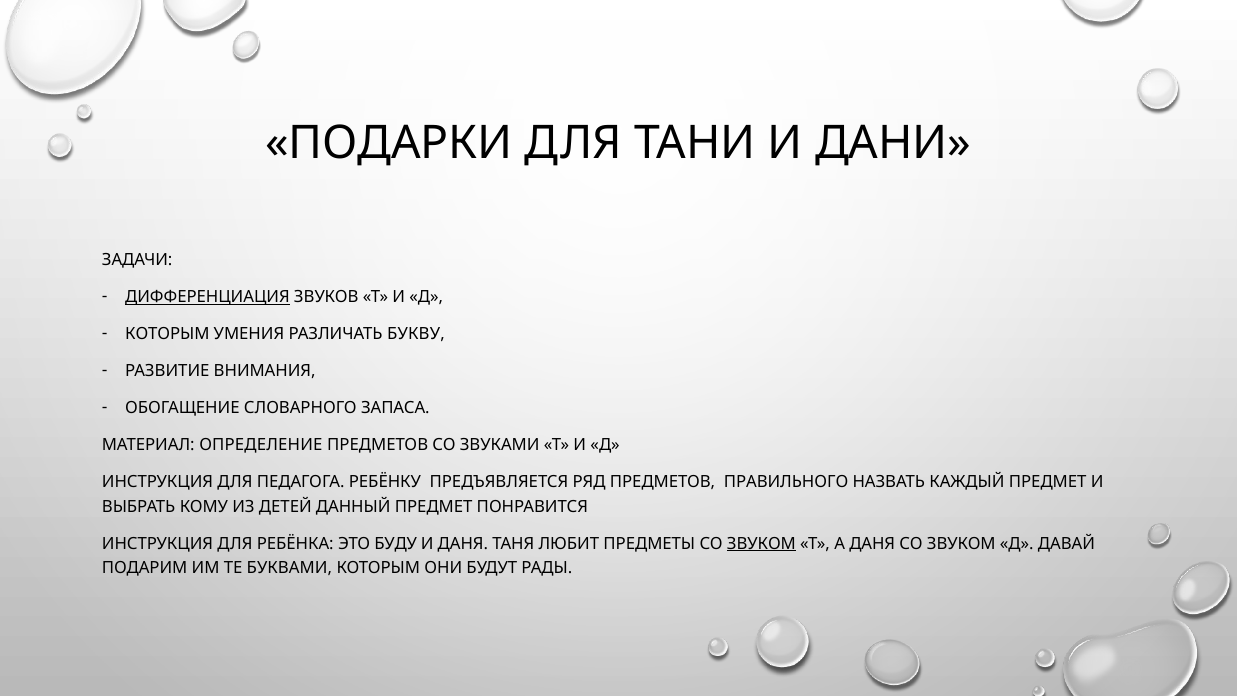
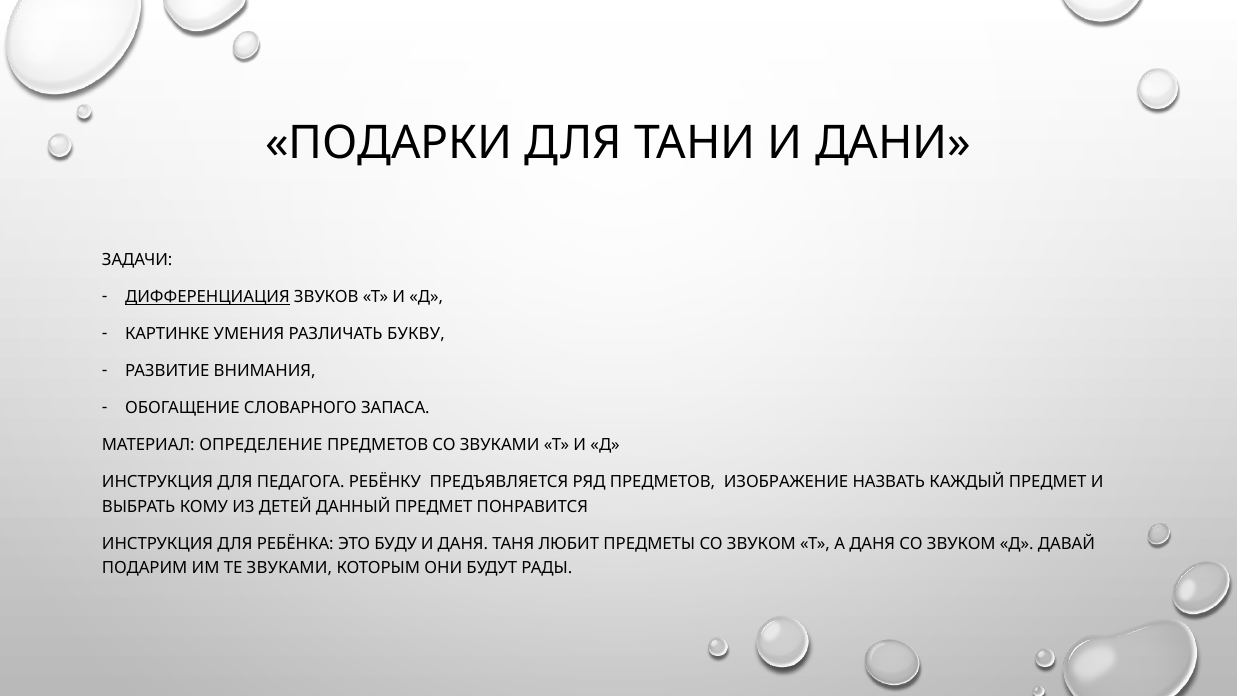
КОТОРЫМ at (167, 334): КОТОРЫМ -> КАРТИНКЕ
ПРАВИЛЬНОГО: ПРАВИЛЬНОГО -> ИЗОБРАЖЕНИЕ
ЗВУКОМ at (761, 543) underline: present -> none
ТЕ БУКВАМИ: БУКВАМИ -> ЗВУКАМИ
